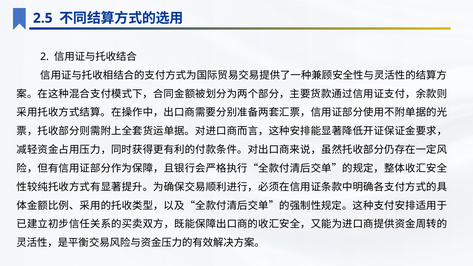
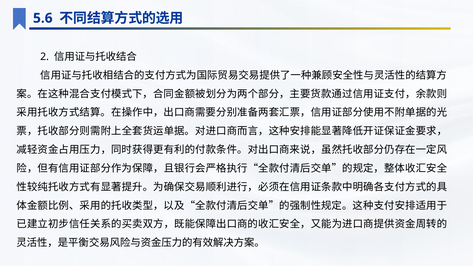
2.5: 2.5 -> 5.6
